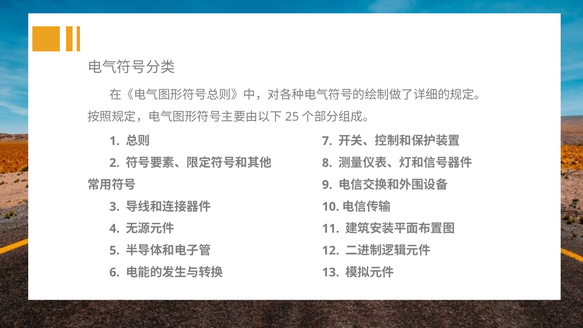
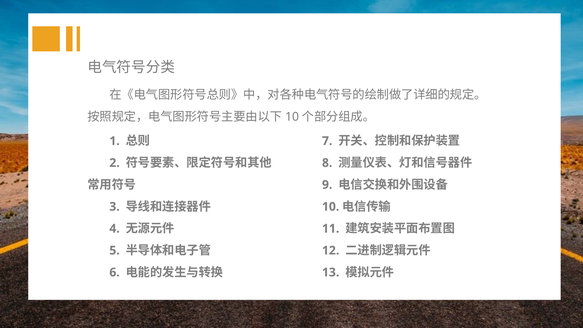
25 at (292, 117): 25 -> 10
